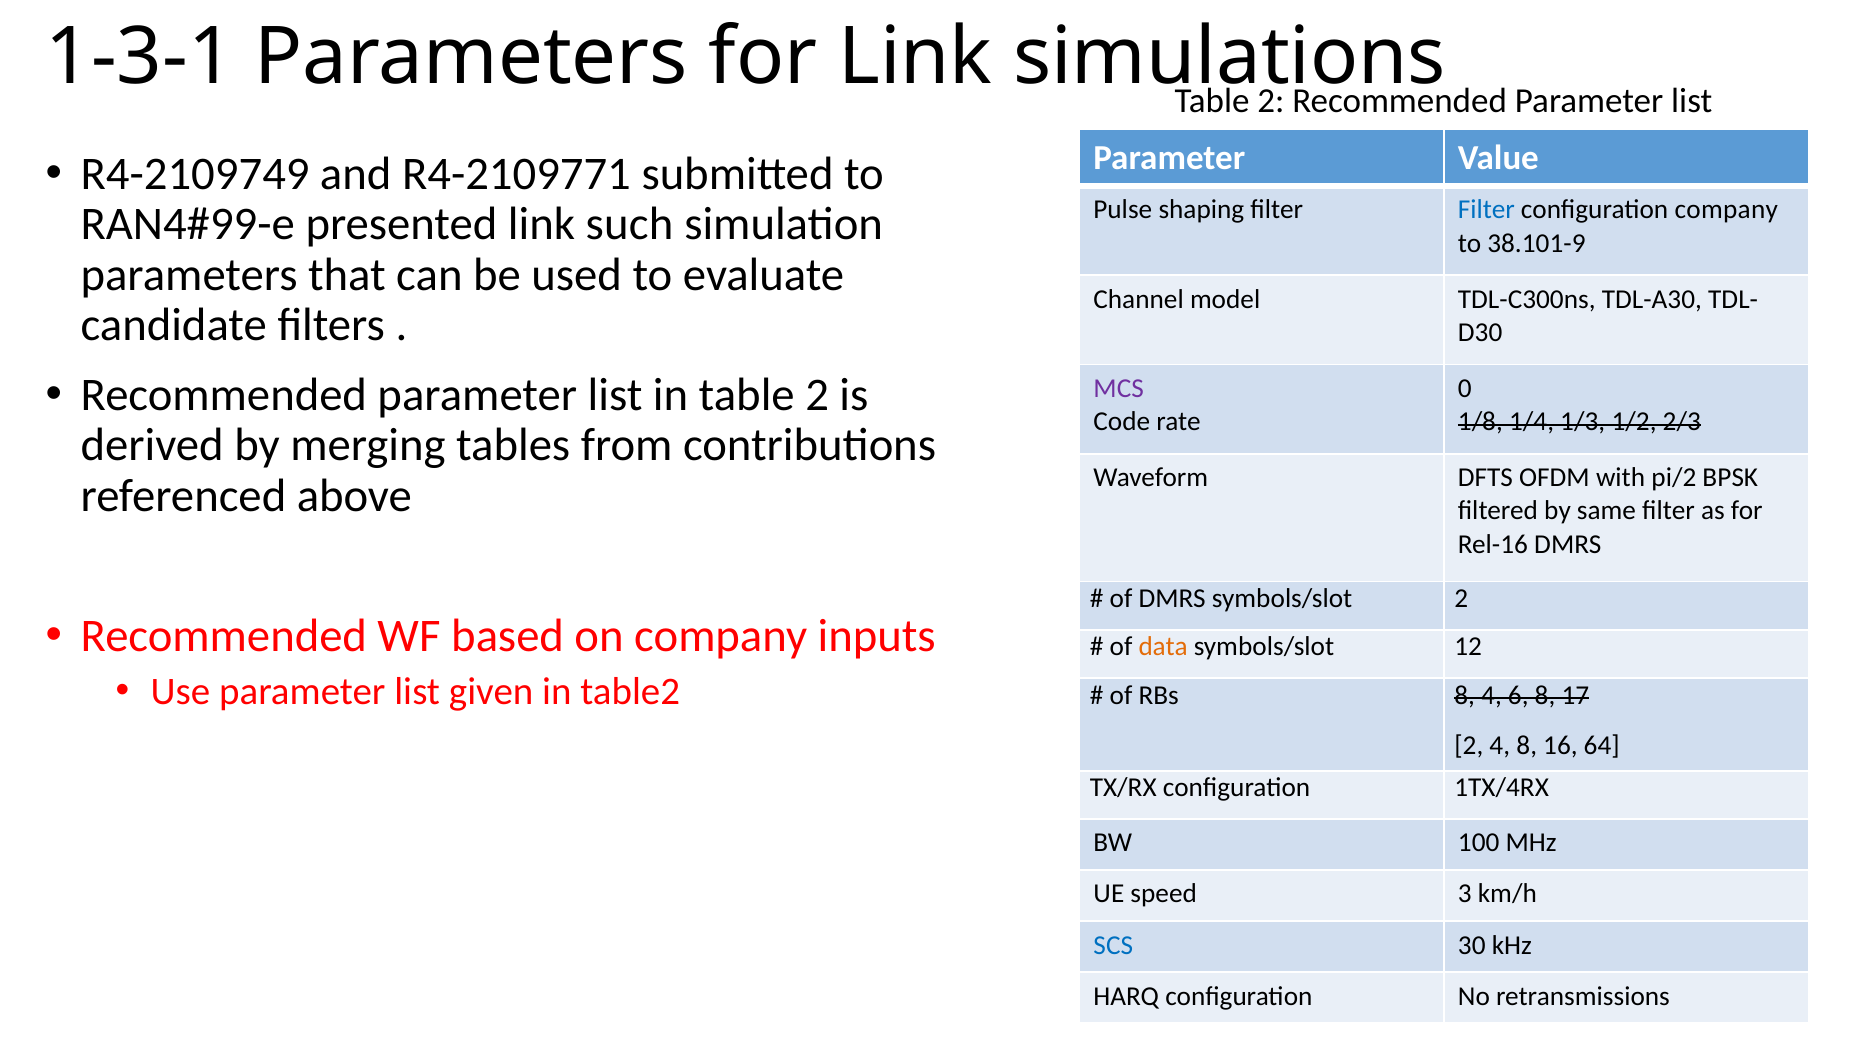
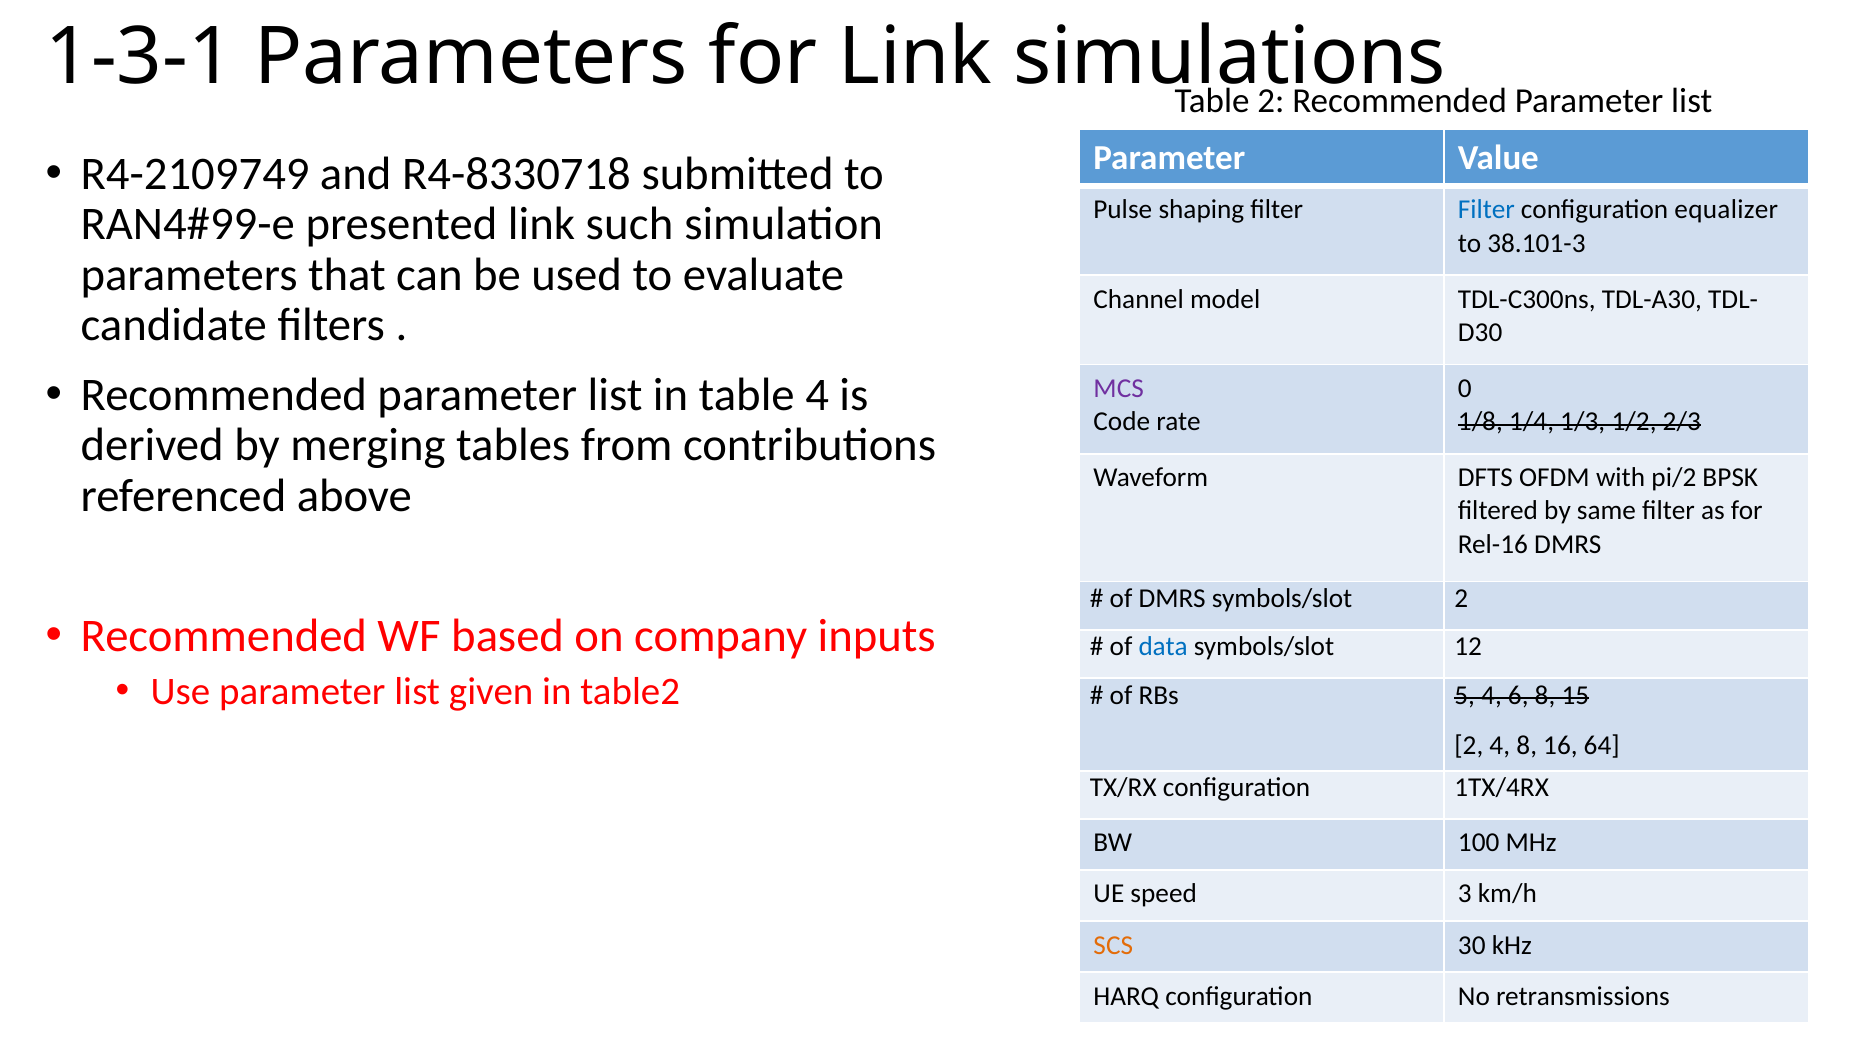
R4-2109771: R4-2109771 -> R4-8330718
configuration company: company -> equalizer
38.101-9: 38.101-9 -> 38.101-3
in table 2: 2 -> 4
data colour: orange -> blue
RBs 8: 8 -> 5
17: 17 -> 15
SCS colour: blue -> orange
